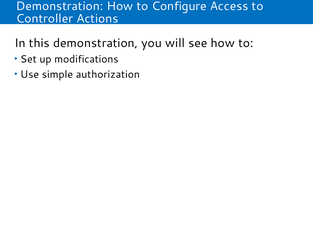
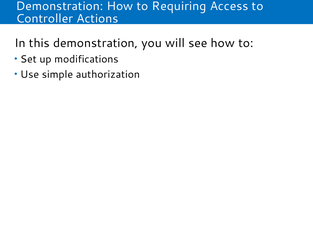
Configure: Configure -> Requiring
